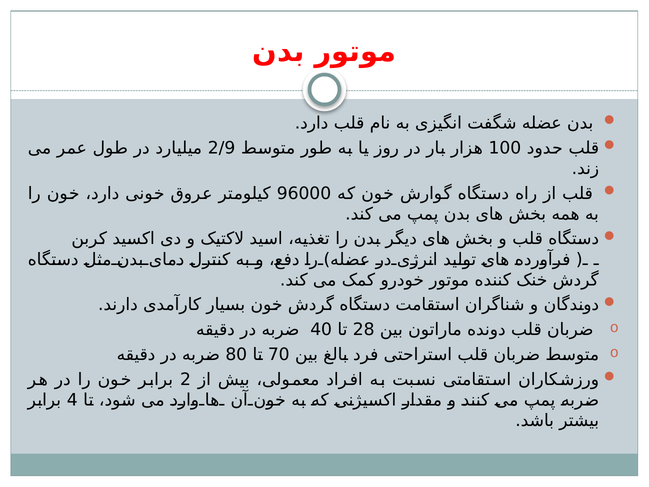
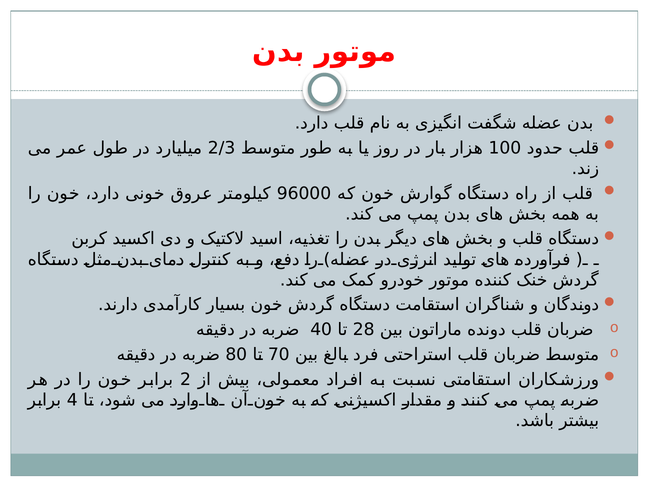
2/9: 2/9 -> 2/3
